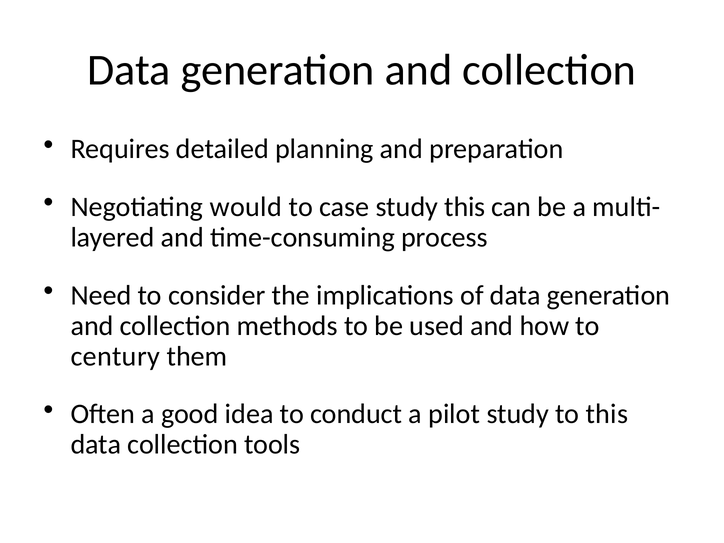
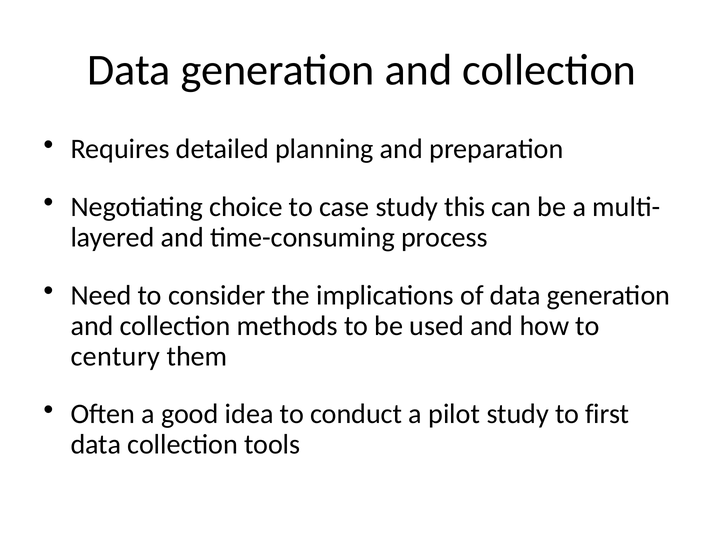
would: would -> choice
to this: this -> first
